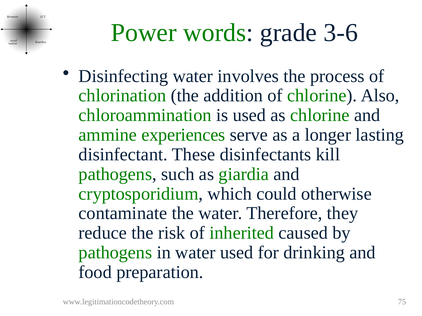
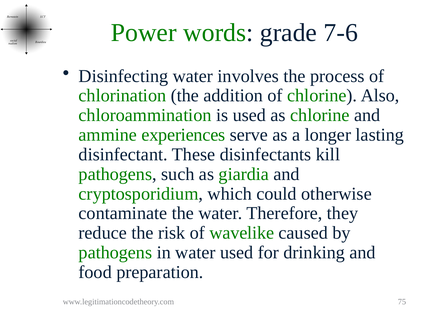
3-6: 3-6 -> 7-6
inherited: inherited -> wavelike
